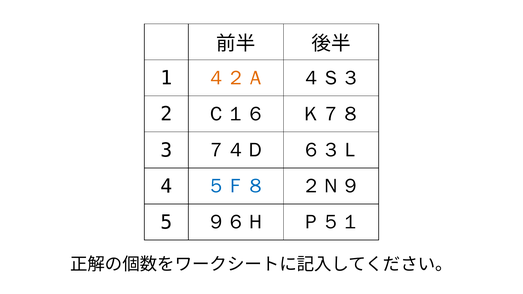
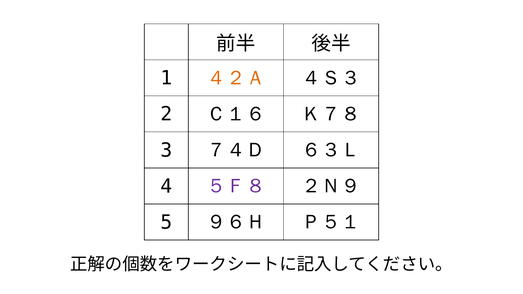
５Ｆ８ colour: blue -> purple
